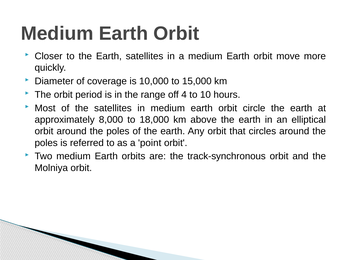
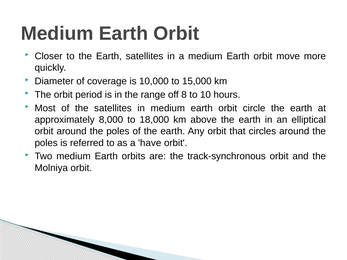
4: 4 -> 8
point: point -> have
